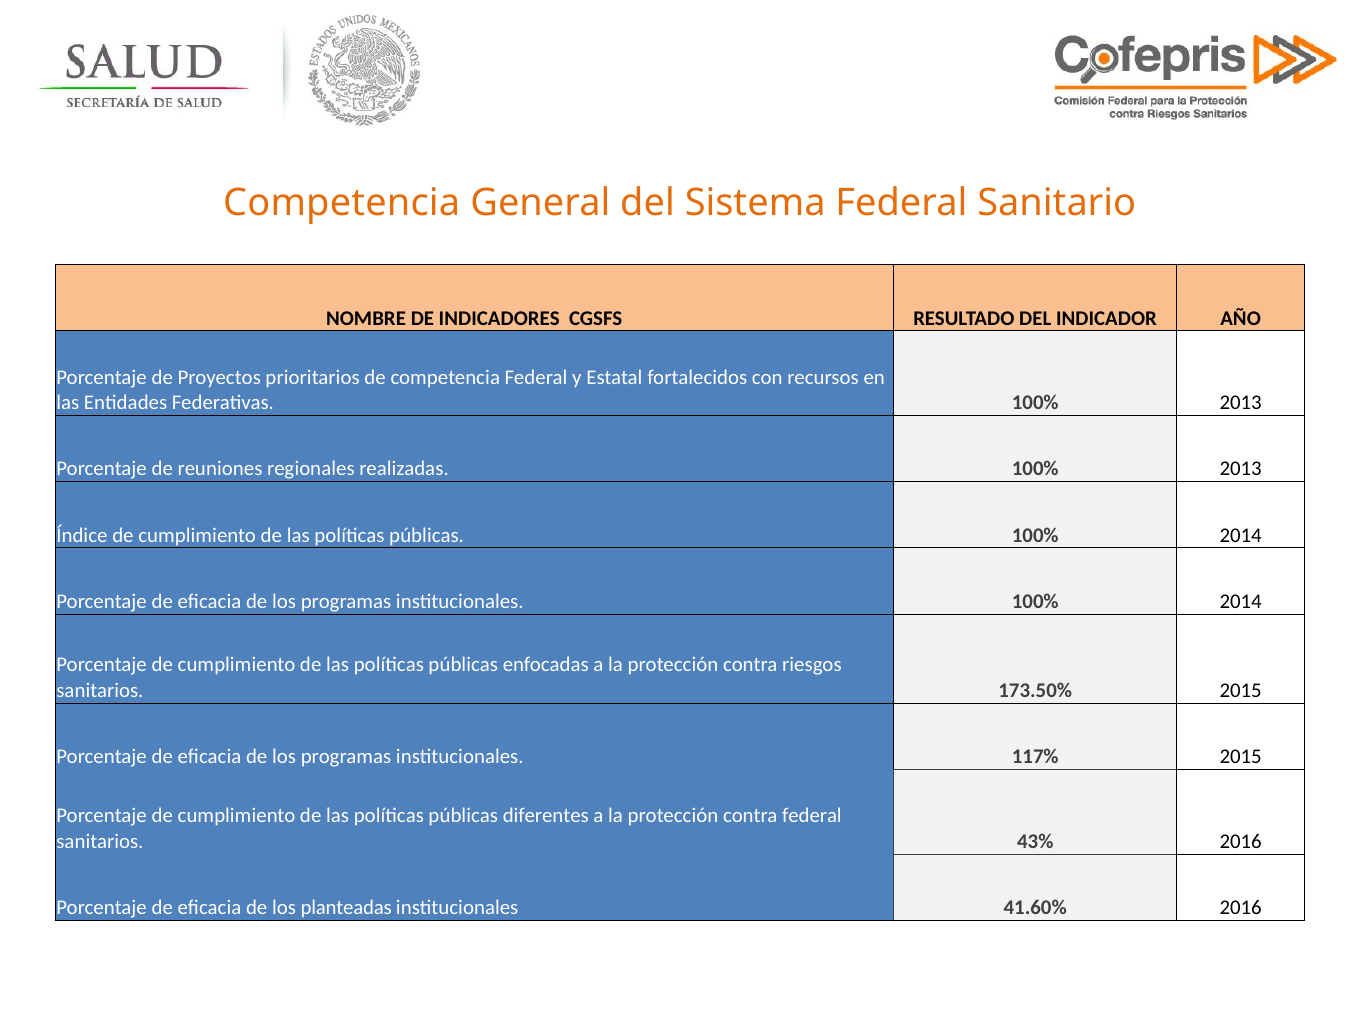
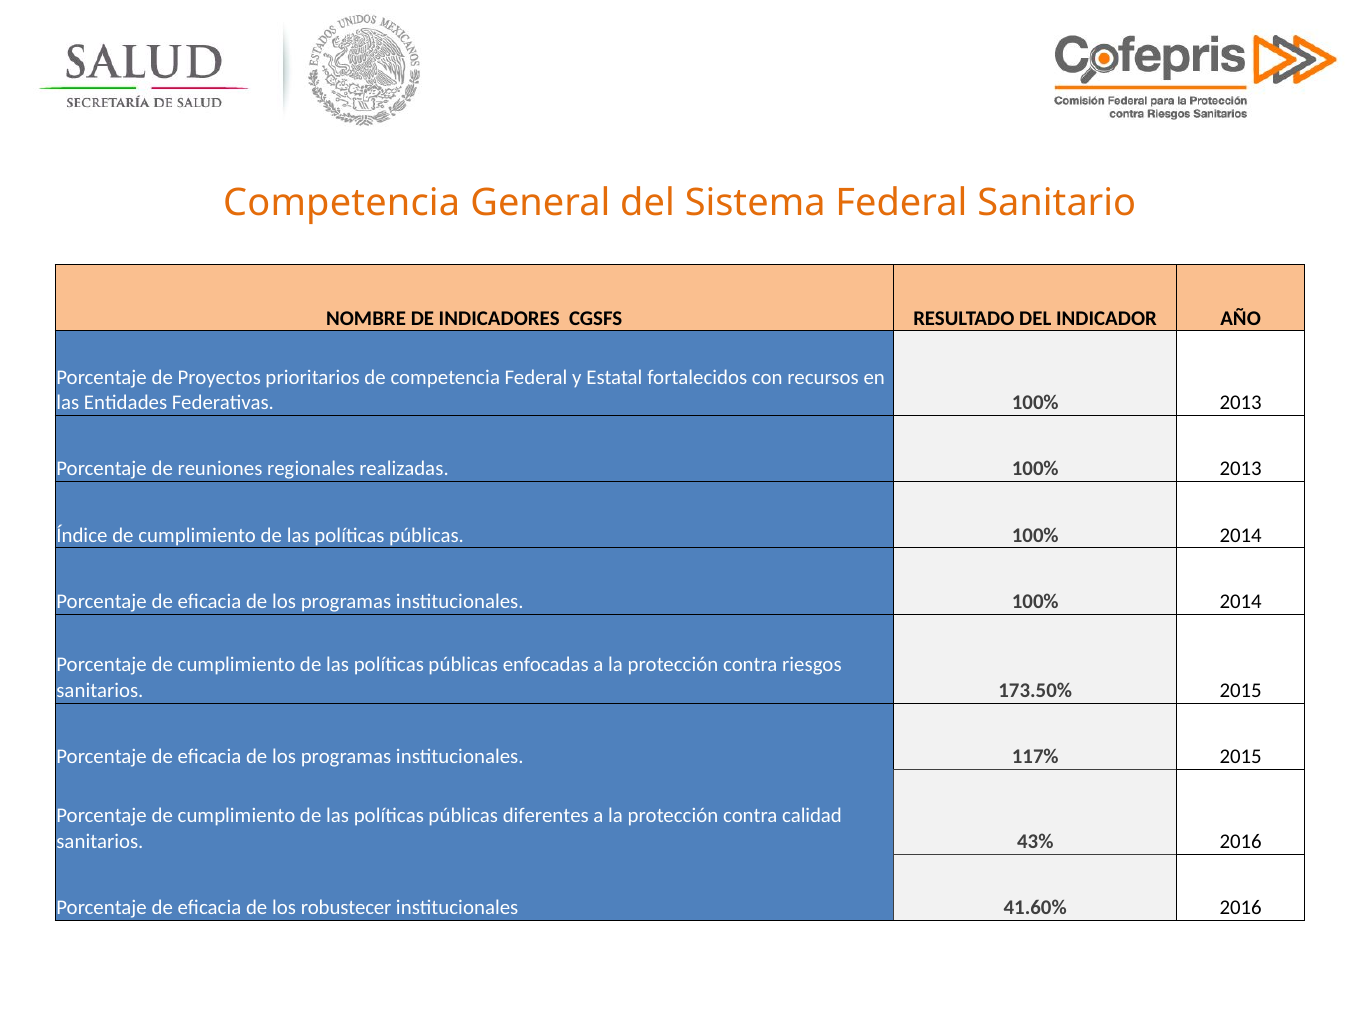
contra federal: federal -> calidad
planteadas: planteadas -> robustecer
